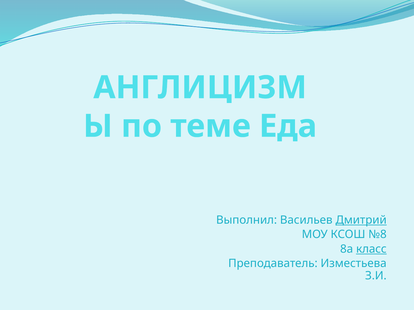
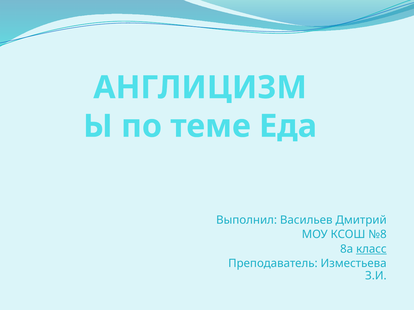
Дмитрий underline: present -> none
